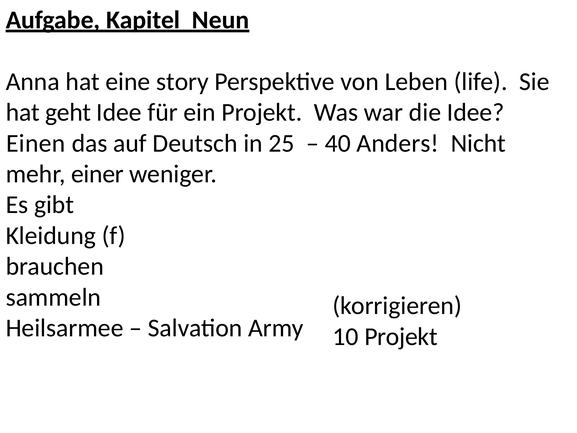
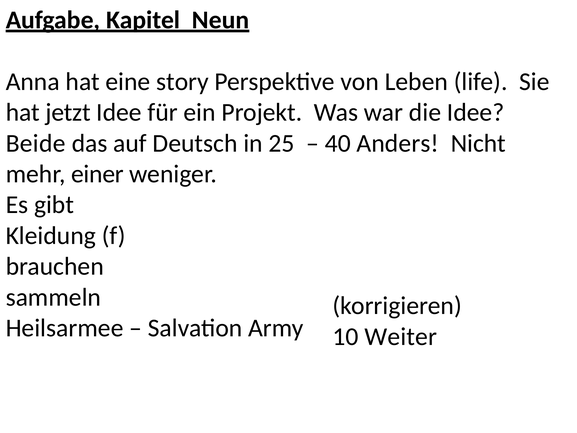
geht: geht -> jetzt
Einen: Einen -> Beide
10 Projekt: Projekt -> Weiter
